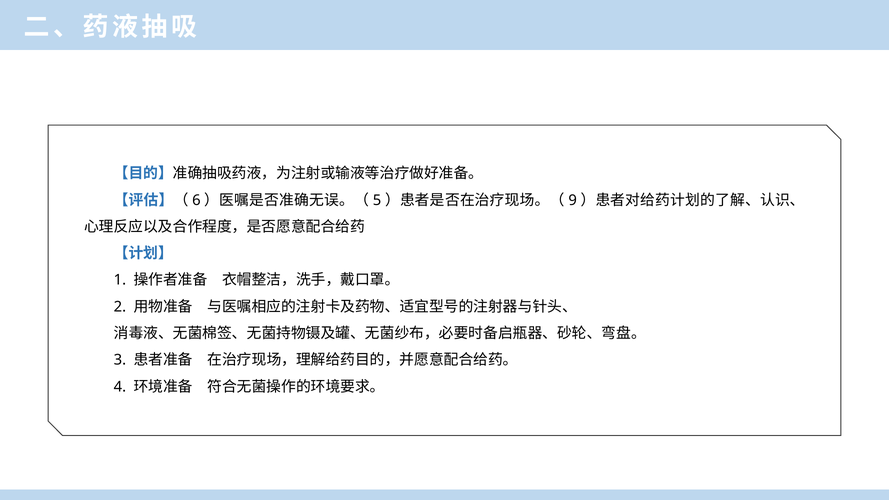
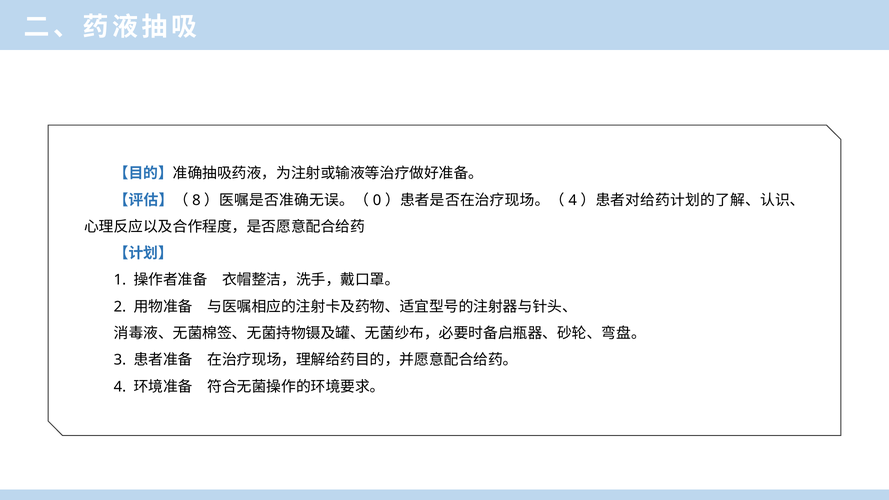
6: 6 -> 8
5: 5 -> 0
9 at (573, 200): 9 -> 4
